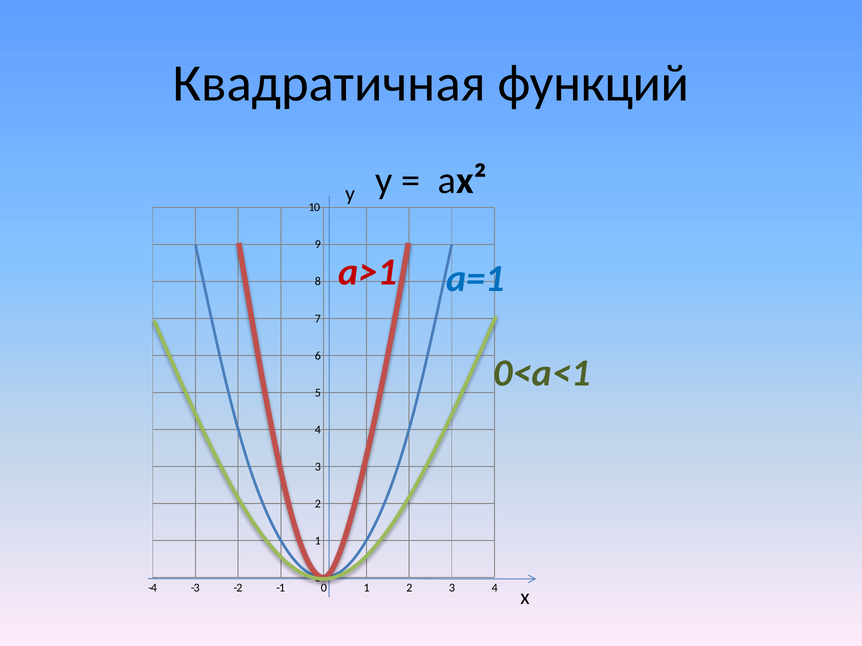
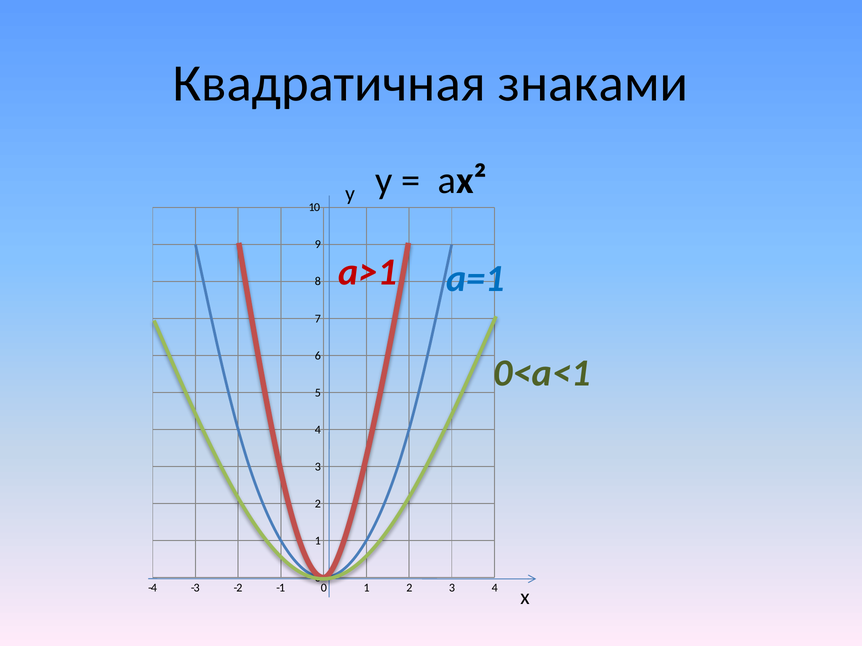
функций: функций -> знаками
